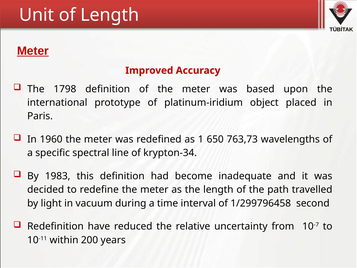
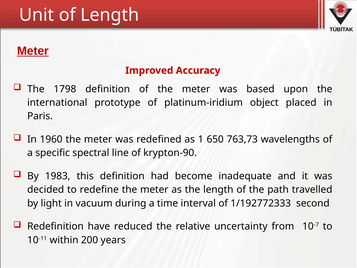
krypton-34: krypton-34 -> krypton-90
1/299796458: 1/299796458 -> 1/192772333
